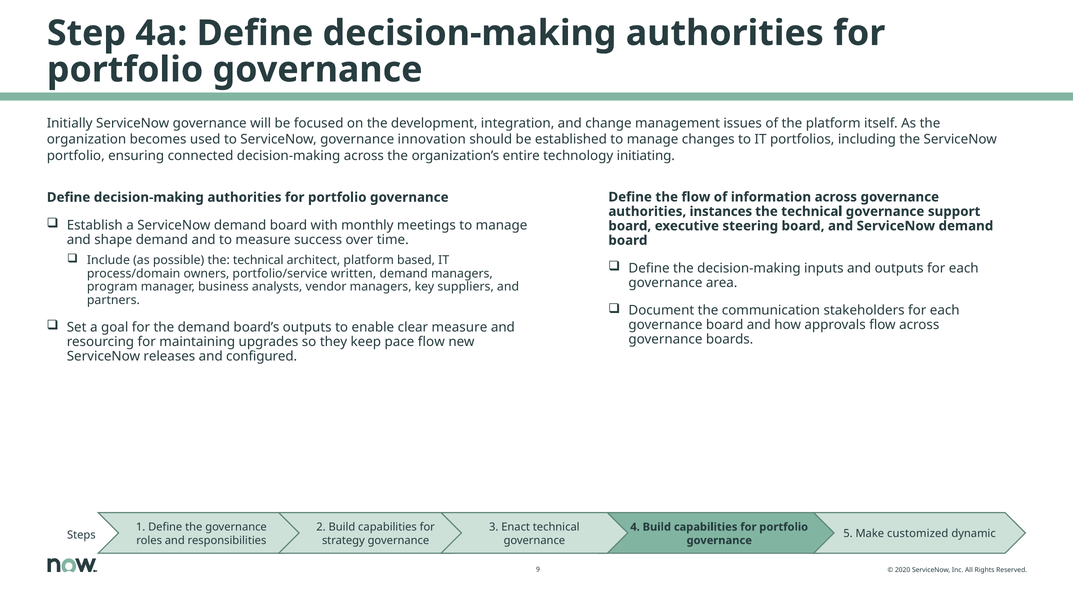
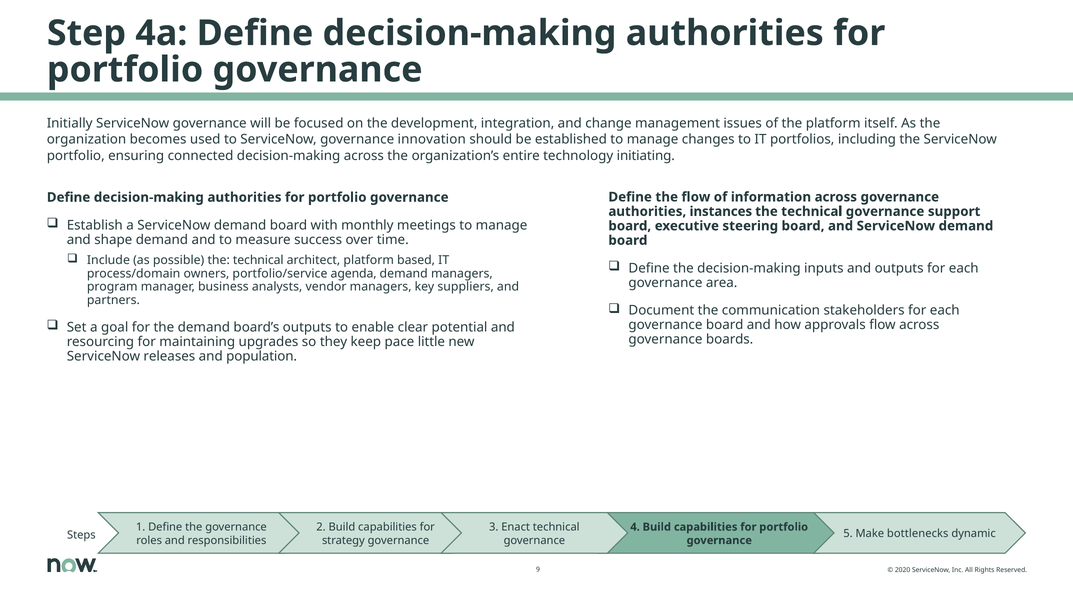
written: written -> agenda
clear measure: measure -> potential
pace flow: flow -> little
configured: configured -> population
customized: customized -> bottlenecks
